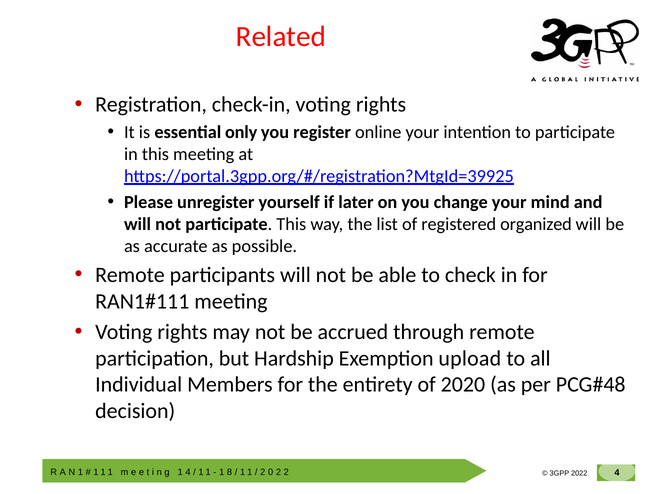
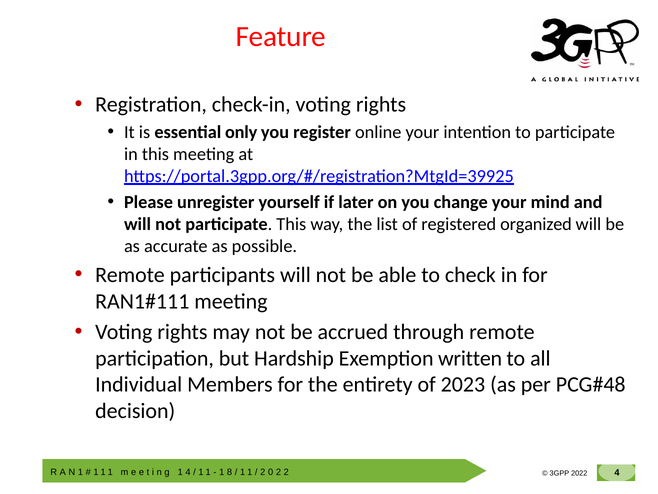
Related: Related -> Feature
upload: upload -> written
2020: 2020 -> 2023
